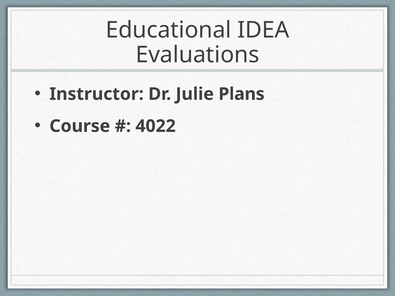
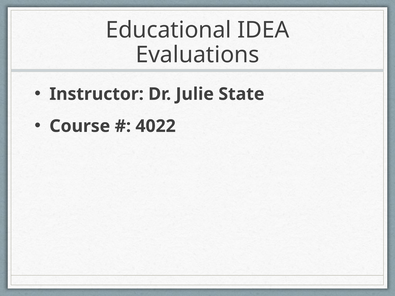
Plans: Plans -> State
